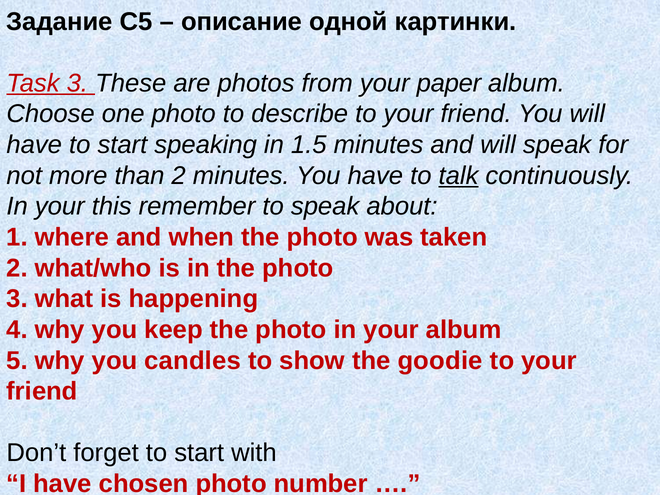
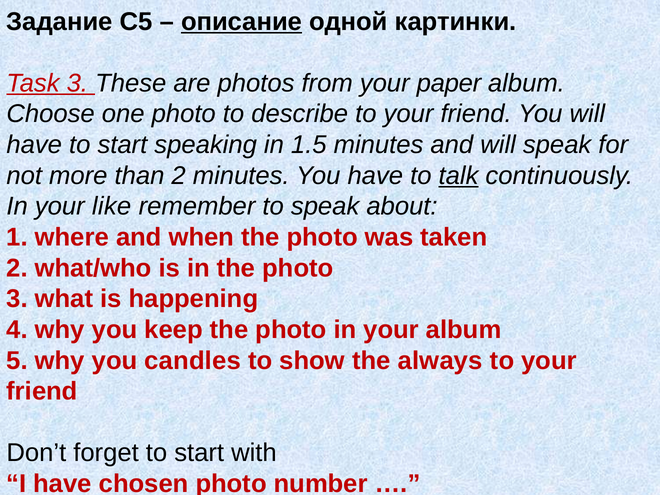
описание underline: none -> present
this: this -> like
goodie: goodie -> always
